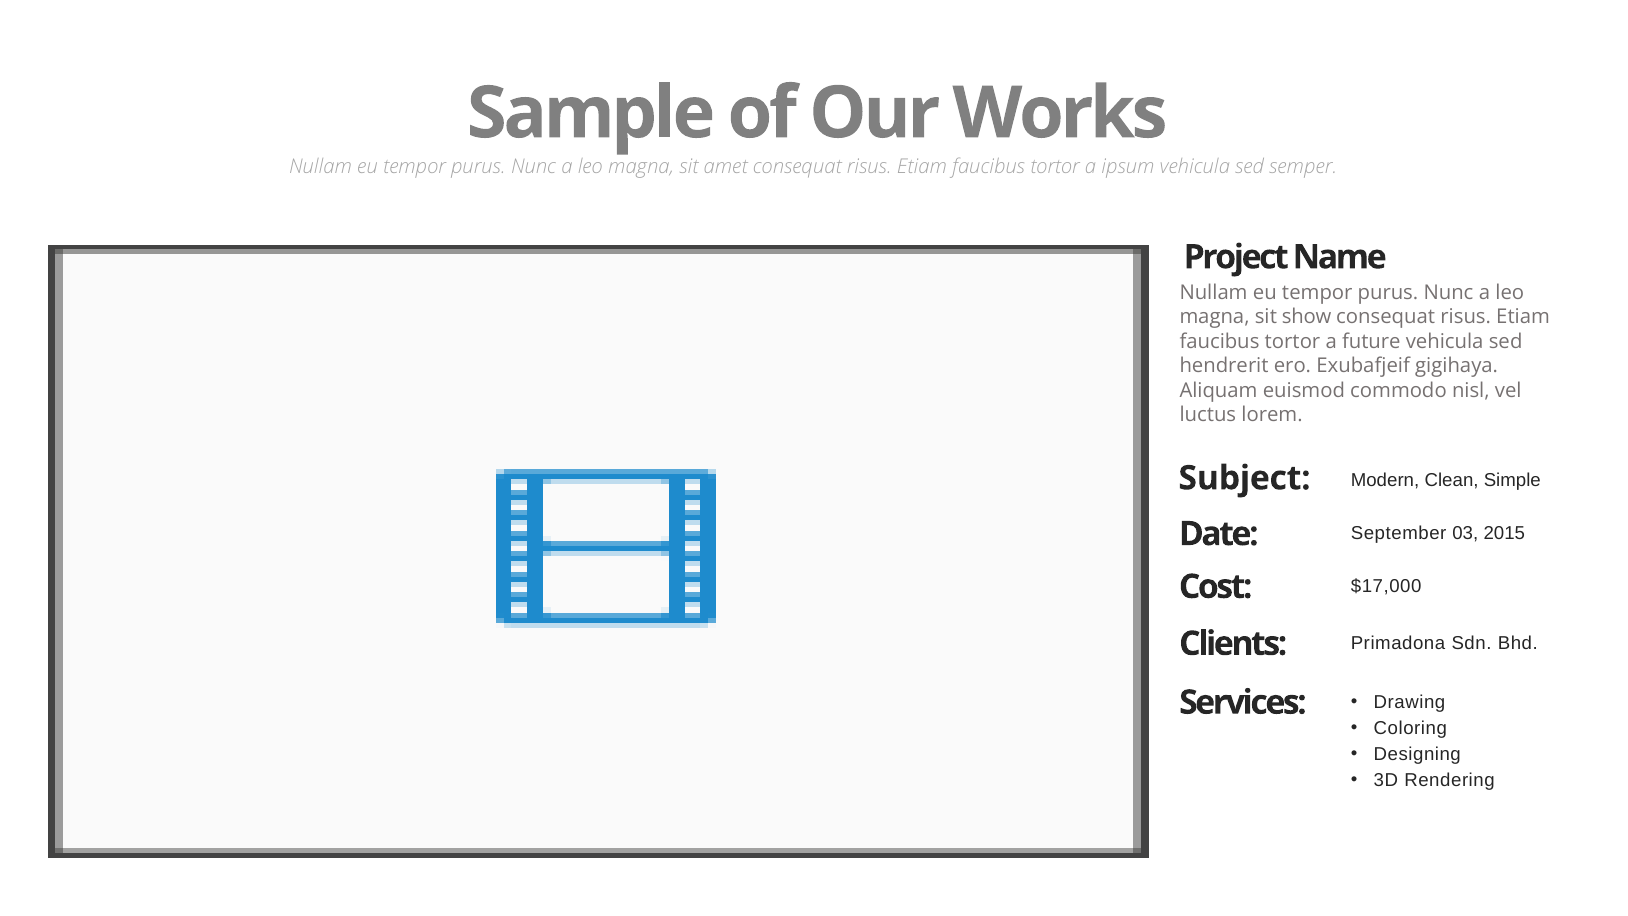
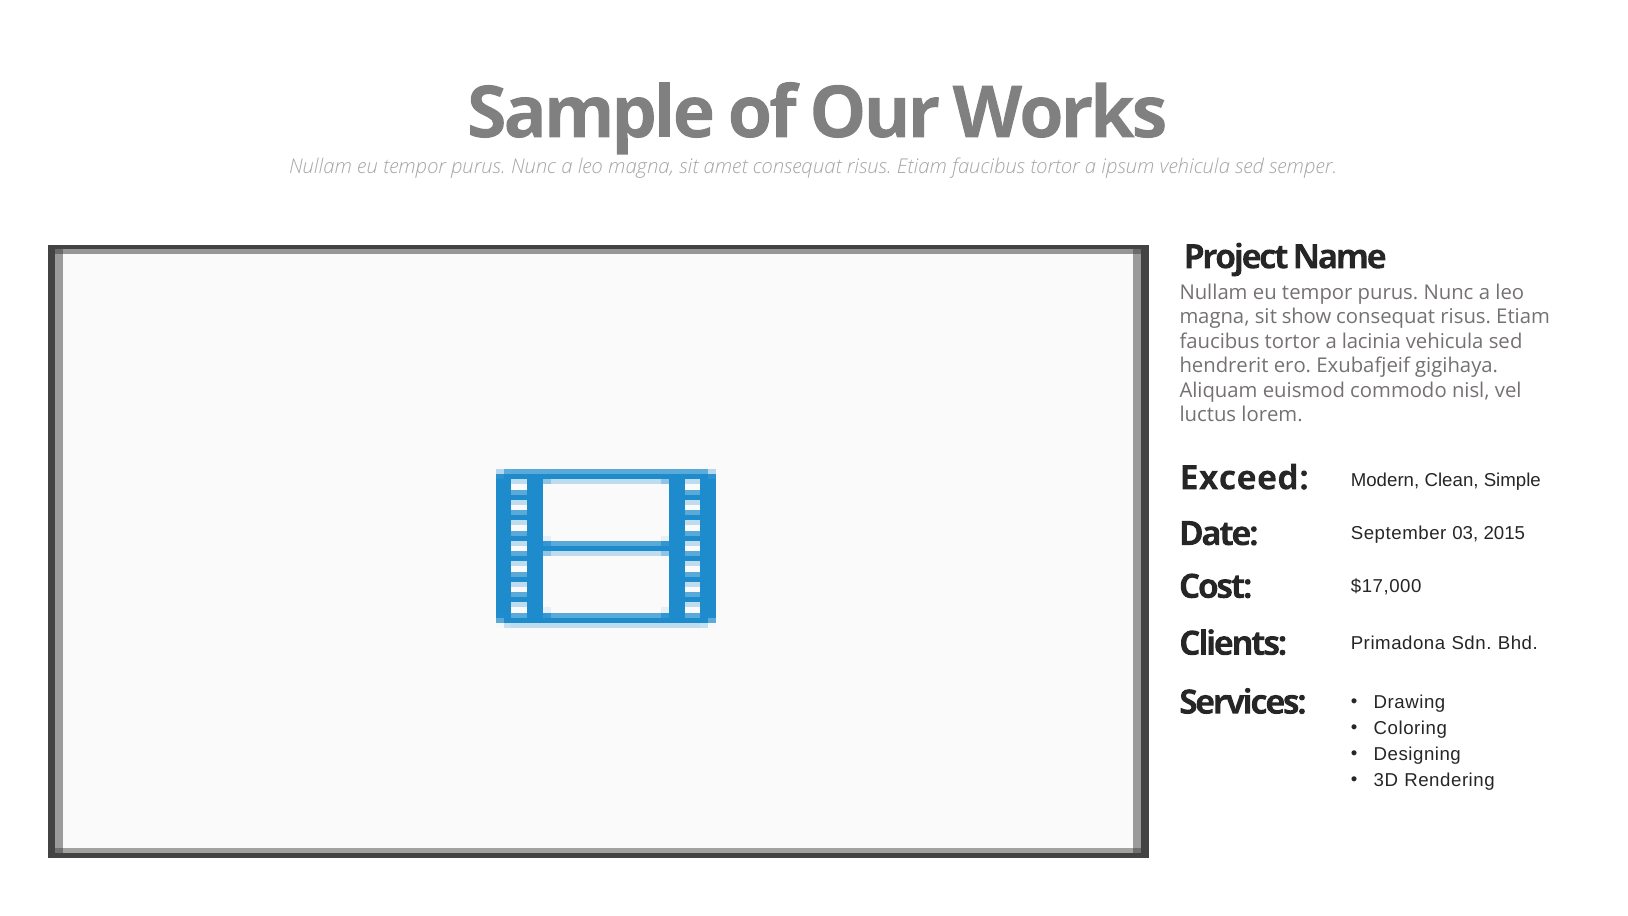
future: future -> lacinia
Subject: Subject -> Exceed
